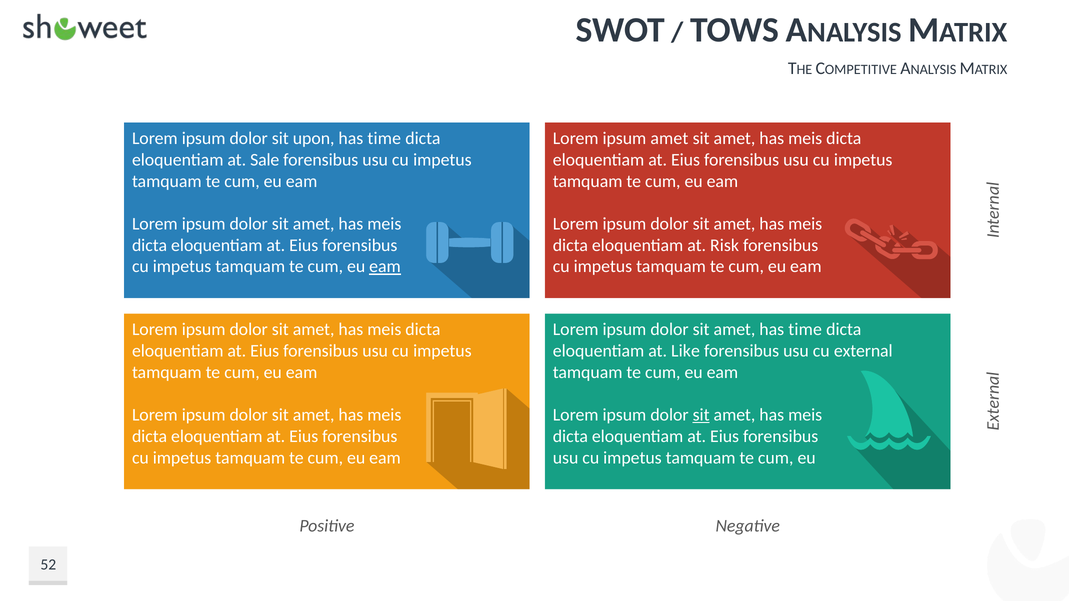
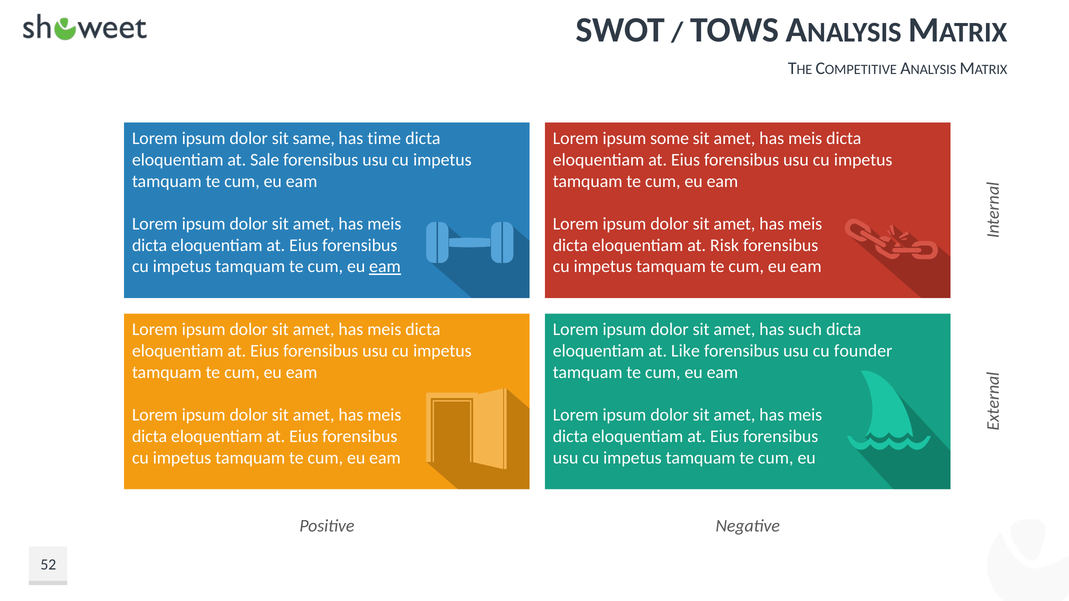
upon: upon -> same
ipsum amet: amet -> some
amet has time: time -> such
external: external -> founder
sit at (701, 415) underline: present -> none
